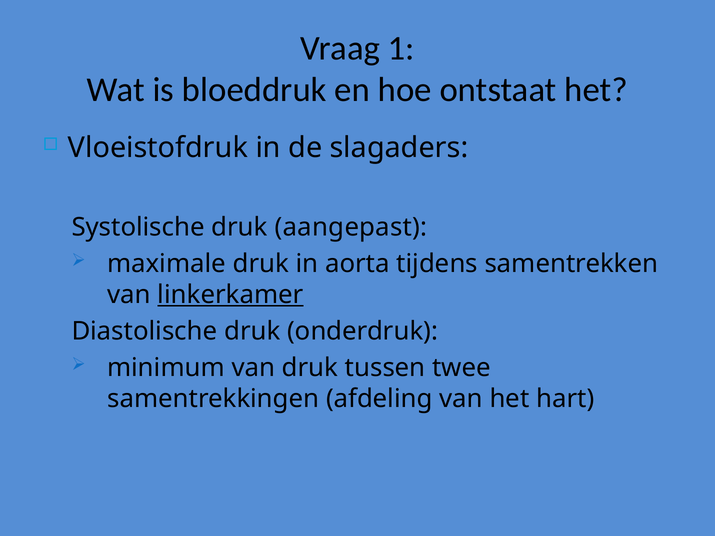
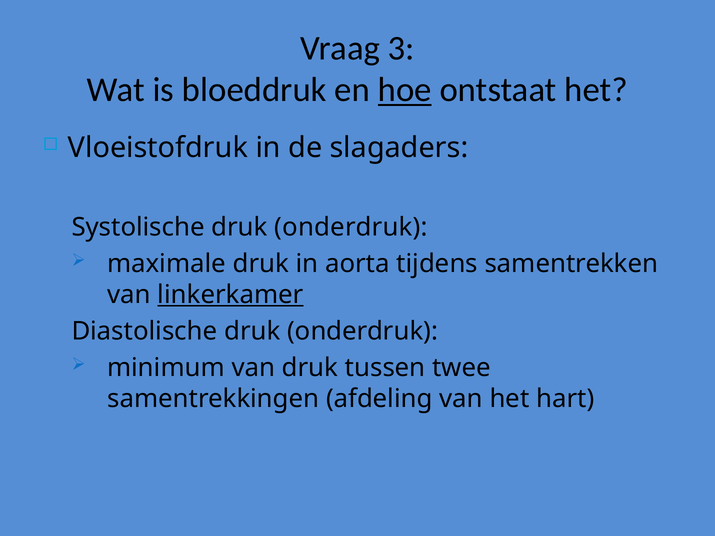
1: 1 -> 3
hoe underline: none -> present
Systolische druk aangepast: aangepast -> onderdruk
